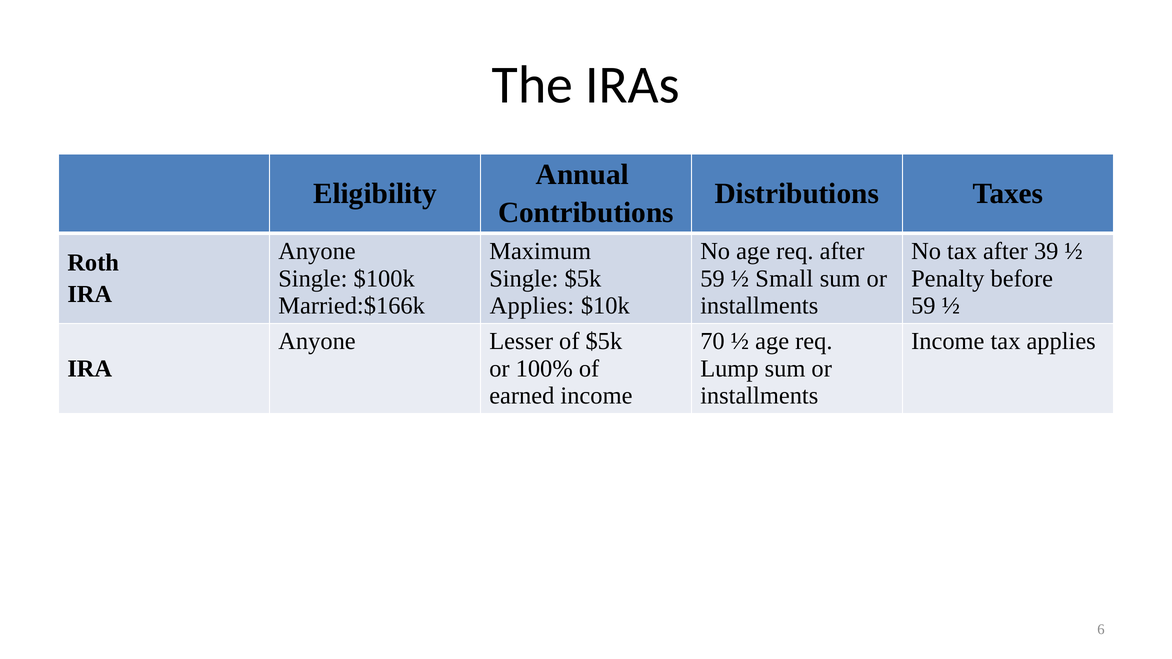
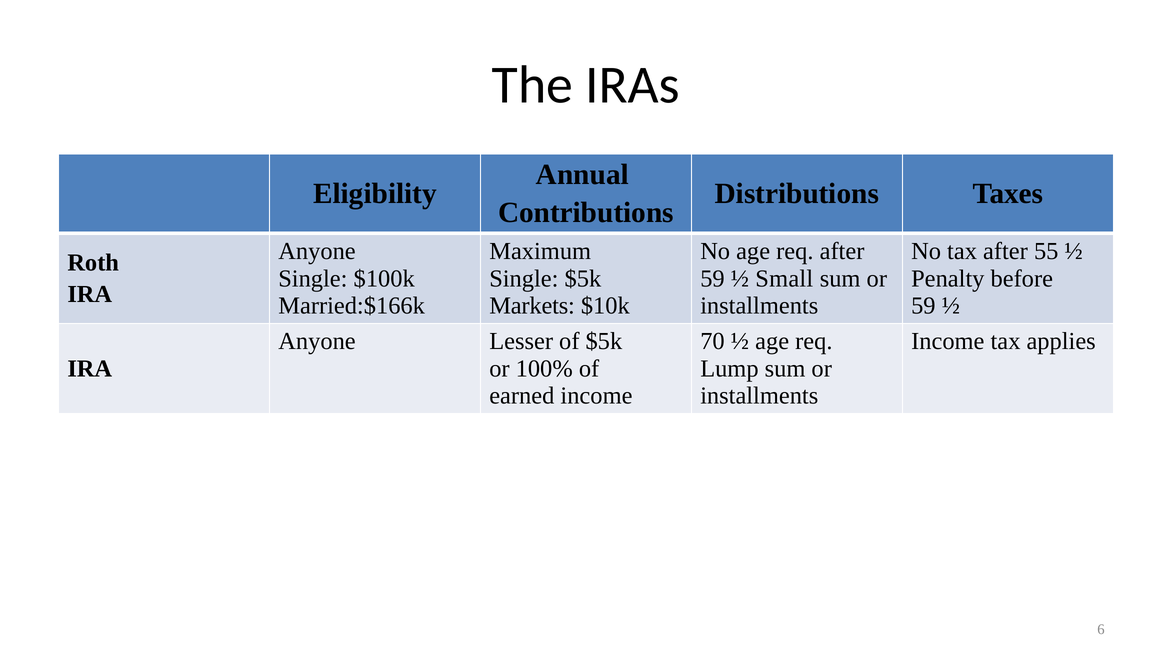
39: 39 -> 55
Applies at (532, 306): Applies -> Markets
